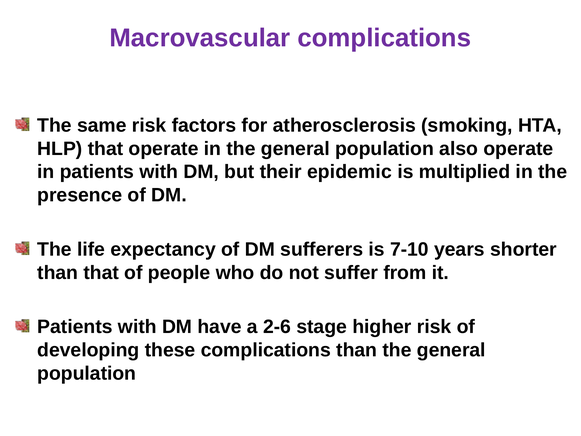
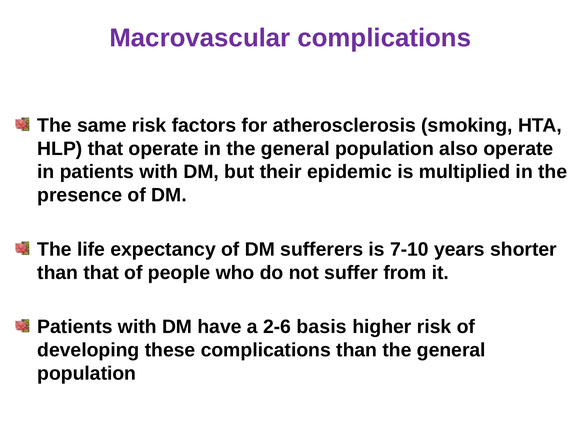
stage: stage -> basis
